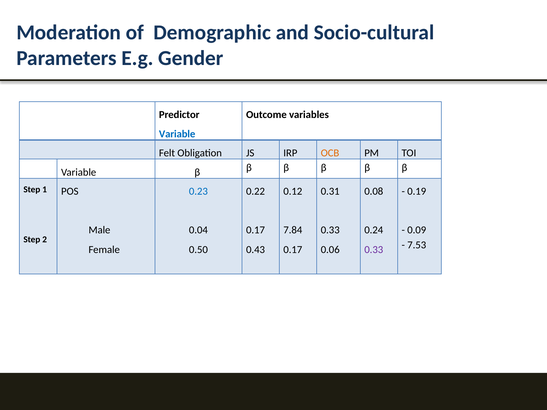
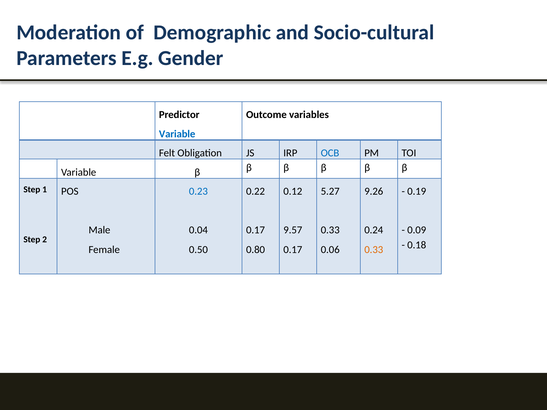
OCB colour: orange -> blue
0.31: 0.31 -> 5.27
0.08: 0.08 -> 9.26
7.84: 7.84 -> 9.57
7.53: 7.53 -> 0.18
0.43: 0.43 -> 0.80
0.33 at (374, 250) colour: purple -> orange
